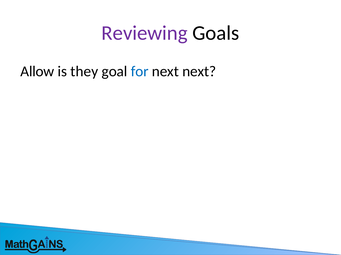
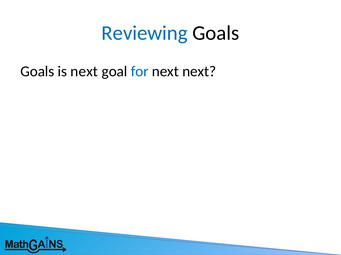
Reviewing colour: purple -> blue
Allow at (37, 72): Allow -> Goals
is they: they -> next
